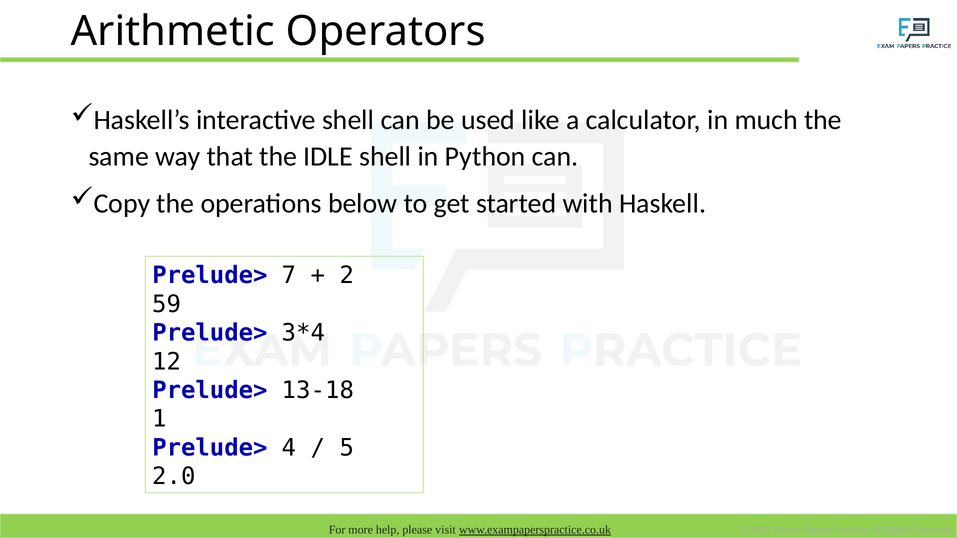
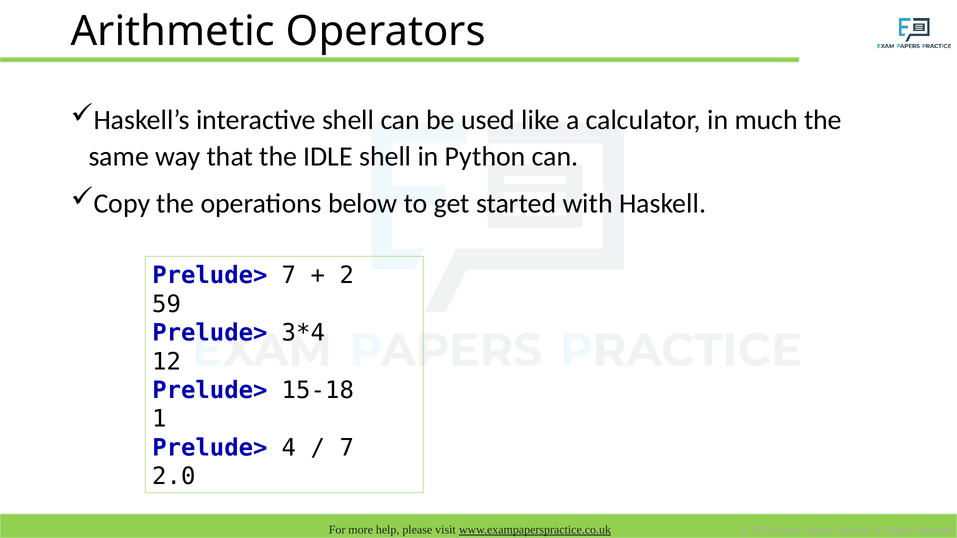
13-18: 13-18 -> 15-18
5 at (347, 448): 5 -> 7
